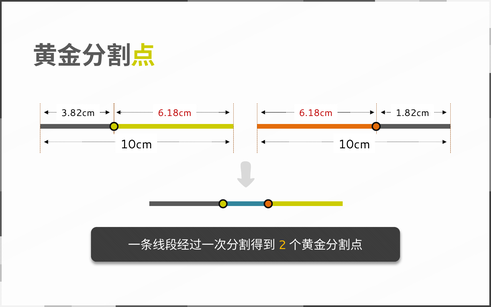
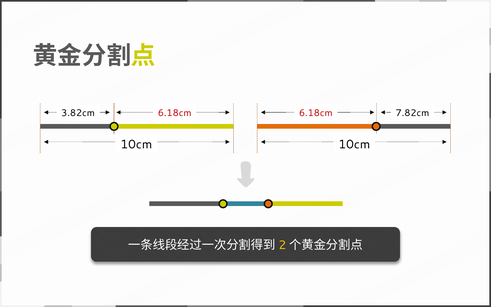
1.82cm: 1.82cm -> 7.82cm
